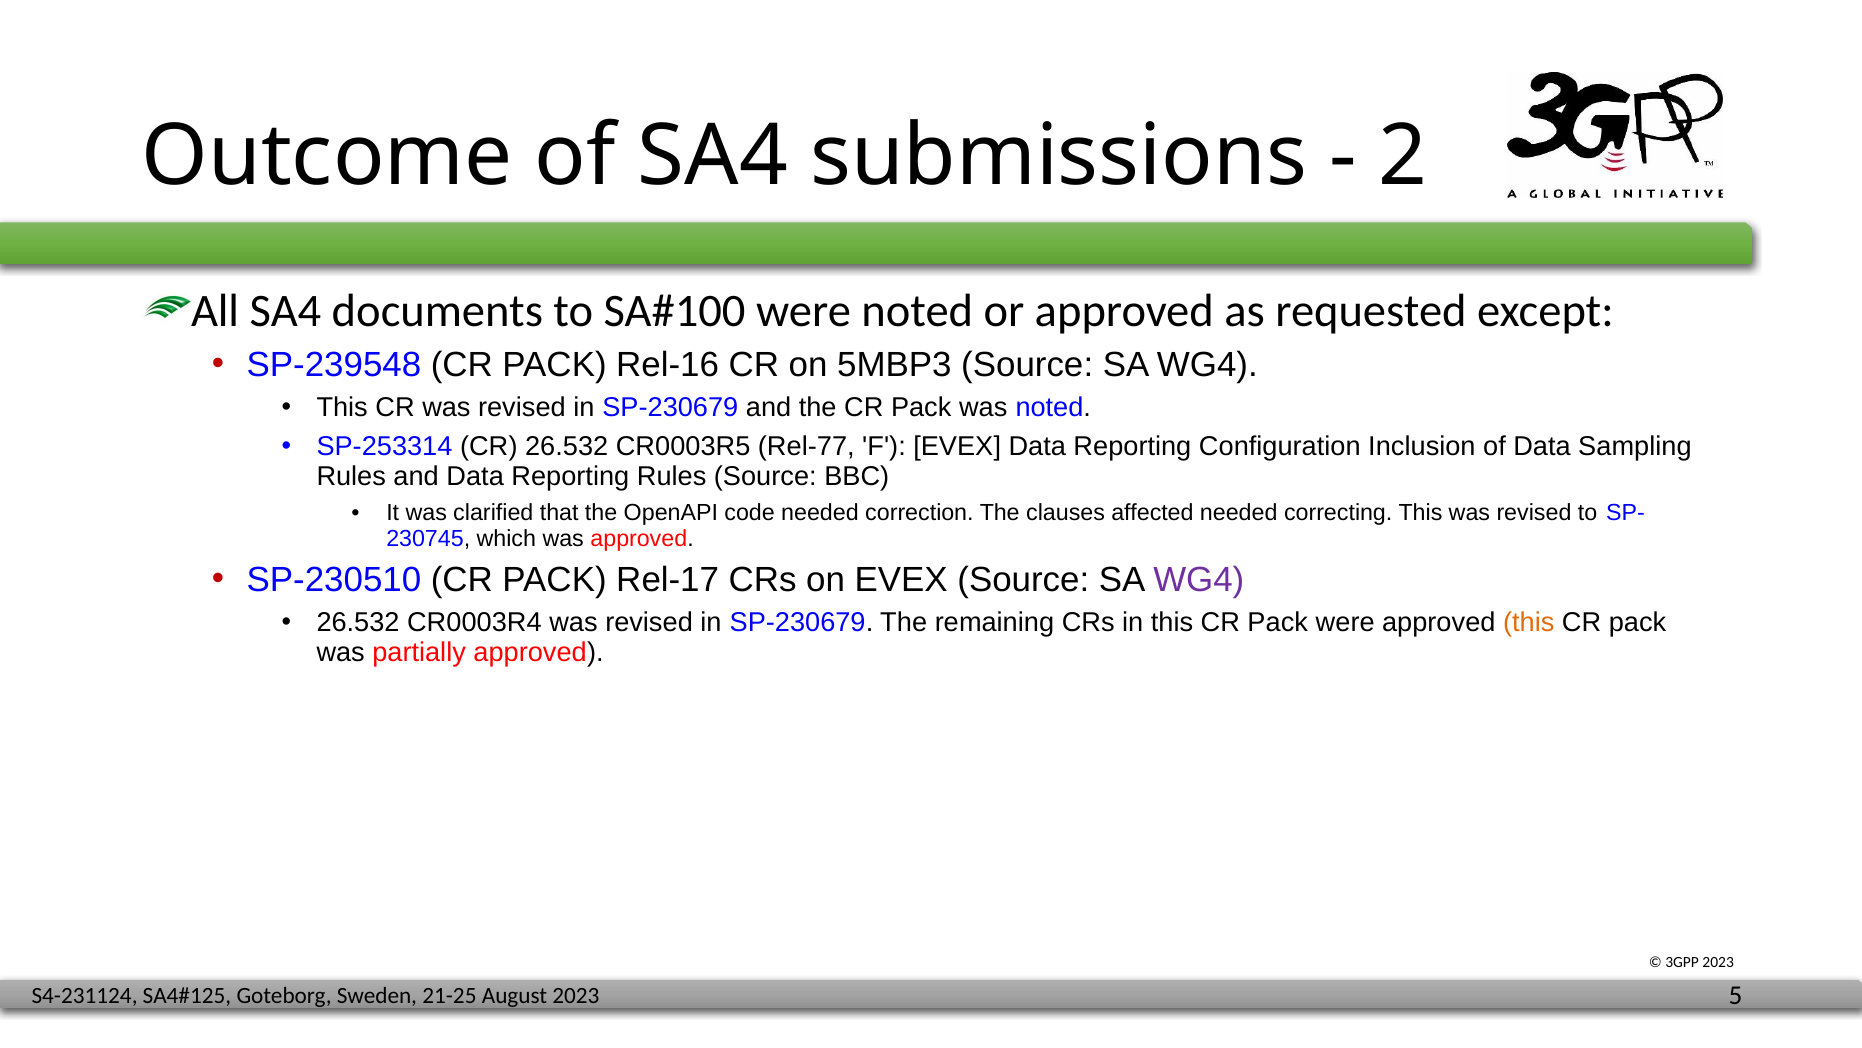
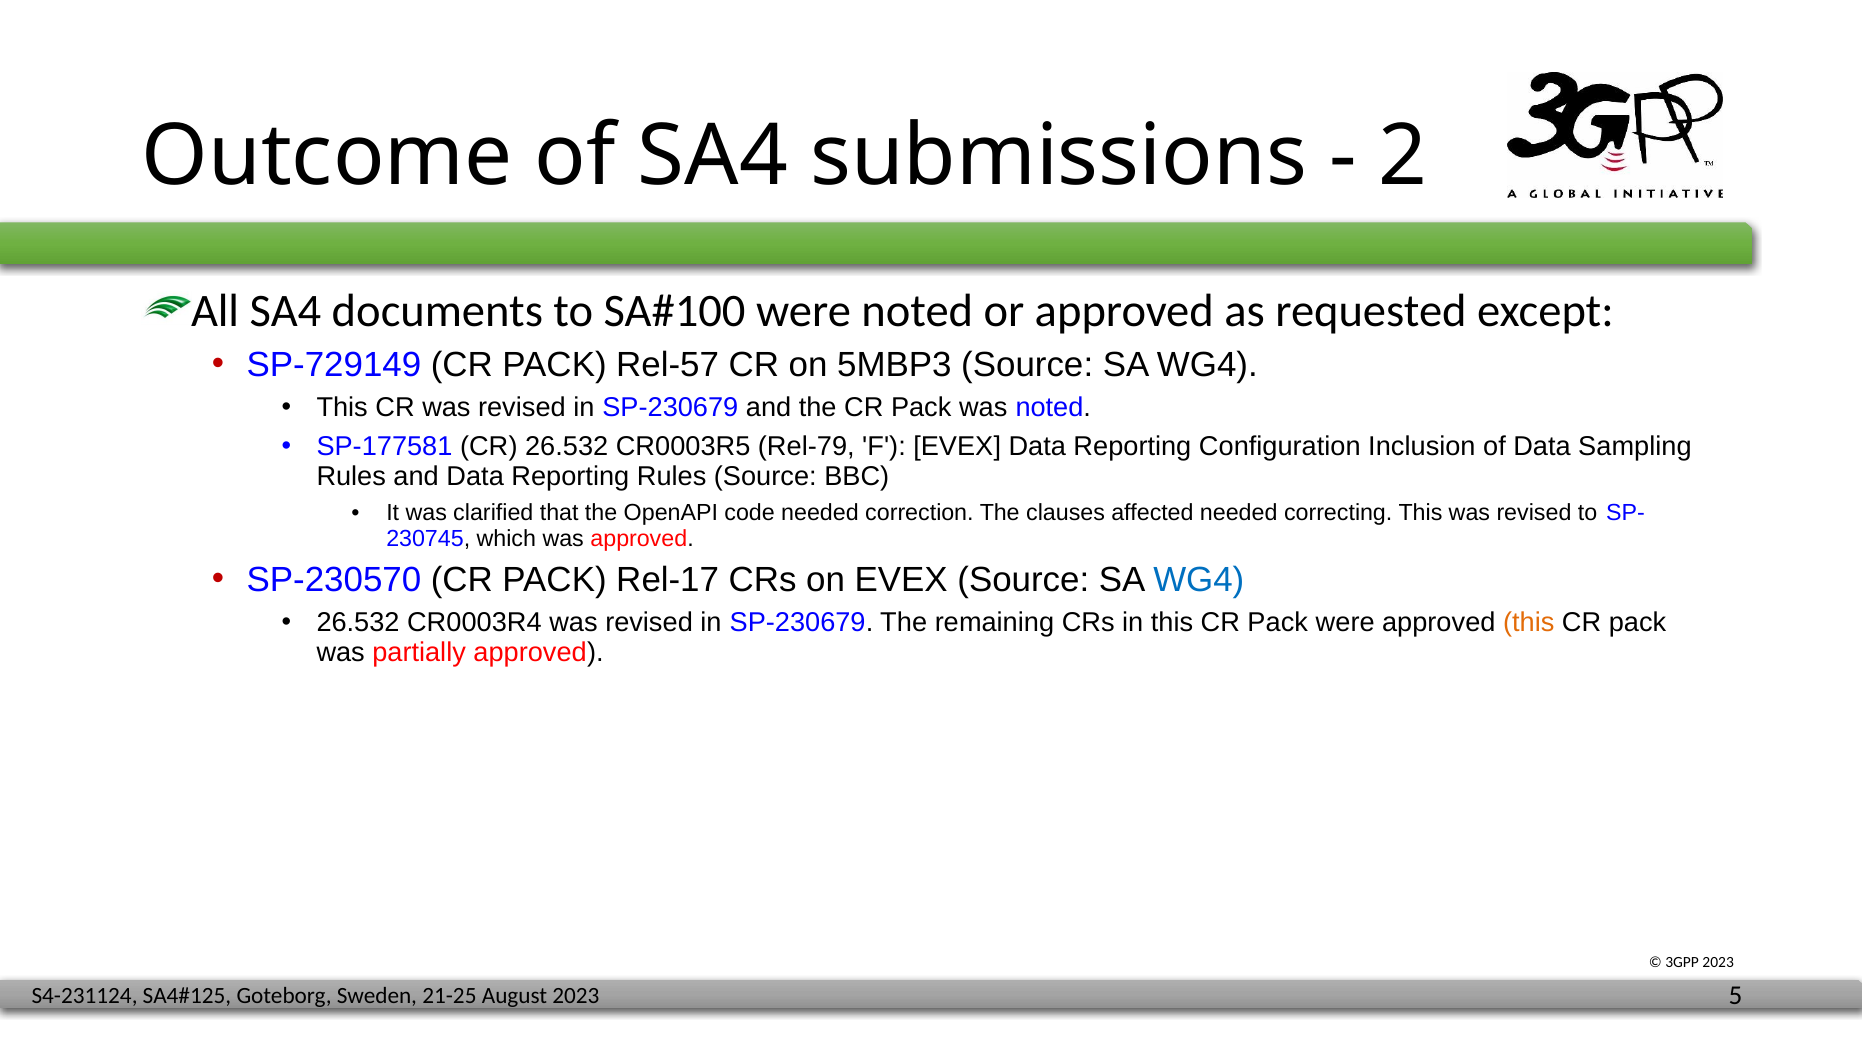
SP-239548: SP-239548 -> SP-729149
Rel-16: Rel-16 -> Rel-57
SP-253314: SP-253314 -> SP-177581
Rel-77: Rel-77 -> Rel-79
SP-230510: SP-230510 -> SP-230570
WG4 at (1199, 579) colour: purple -> blue
